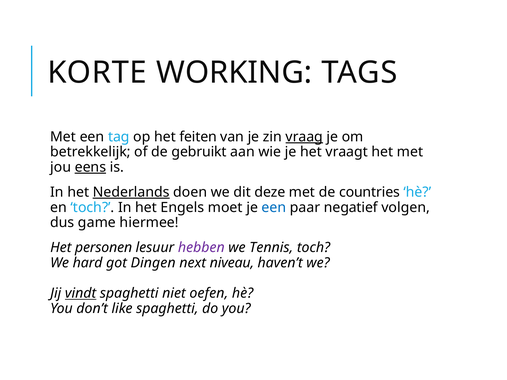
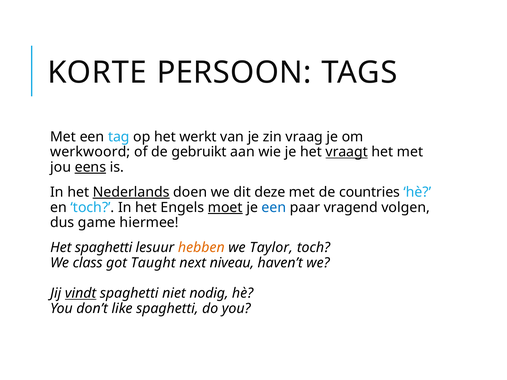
WORKING: WORKING -> PERSOON
feiten: feiten -> werkt
vraag underline: present -> none
betrekkelijk: betrekkelijk -> werkwoord
vraagt underline: none -> present
moet underline: none -> present
negatief: negatief -> vragend
Het personen: personen -> spaghetti
hebben colour: purple -> orange
Tennis: Tennis -> Taylor
hard: hard -> class
Dingen: Dingen -> Taught
oefen: oefen -> nodig
